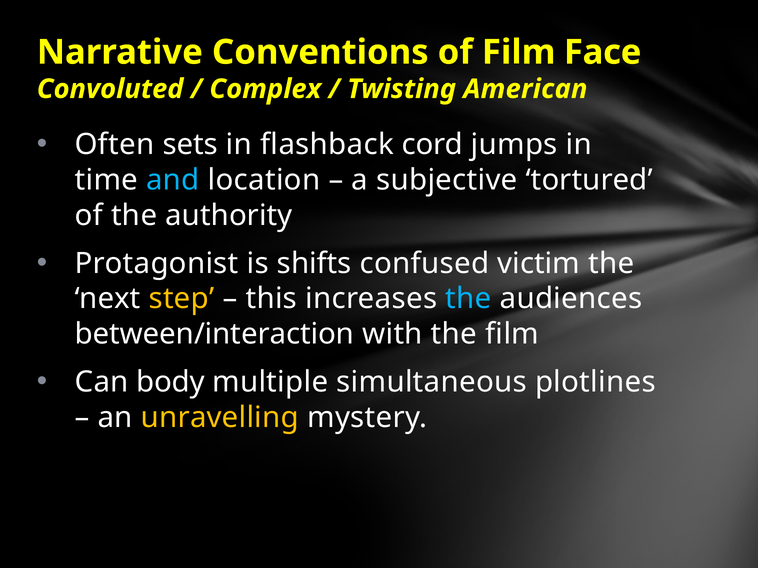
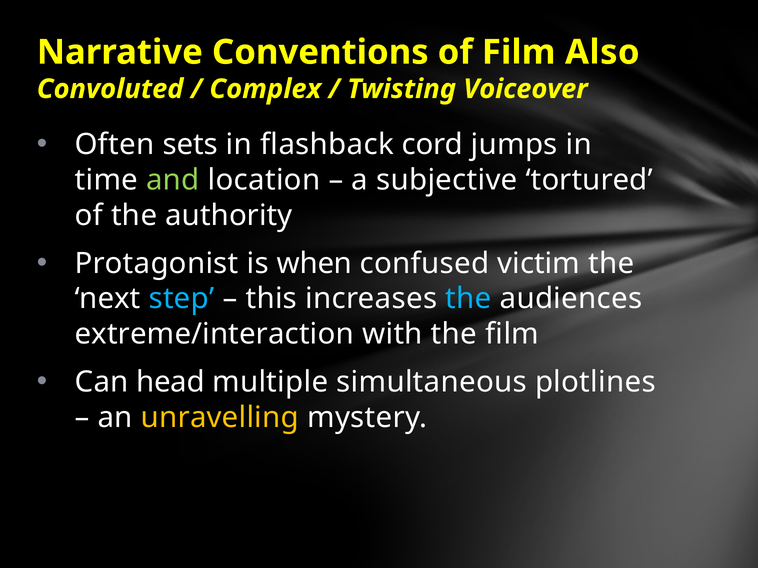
Face: Face -> Also
American: American -> Voiceover
and colour: light blue -> light green
shifts: shifts -> when
step colour: yellow -> light blue
between/interaction: between/interaction -> extreme/interaction
body: body -> head
